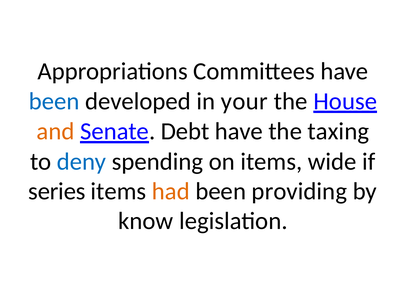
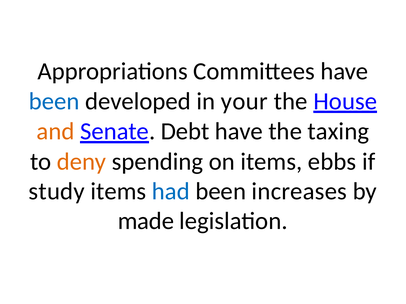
deny colour: blue -> orange
wide: wide -> ebbs
series: series -> study
had colour: orange -> blue
providing: providing -> increases
know: know -> made
